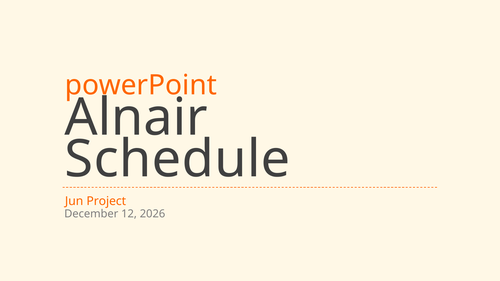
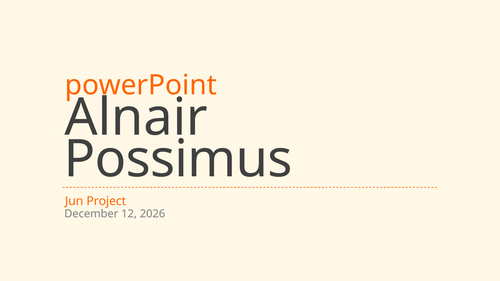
Schedule: Schedule -> Possimus
